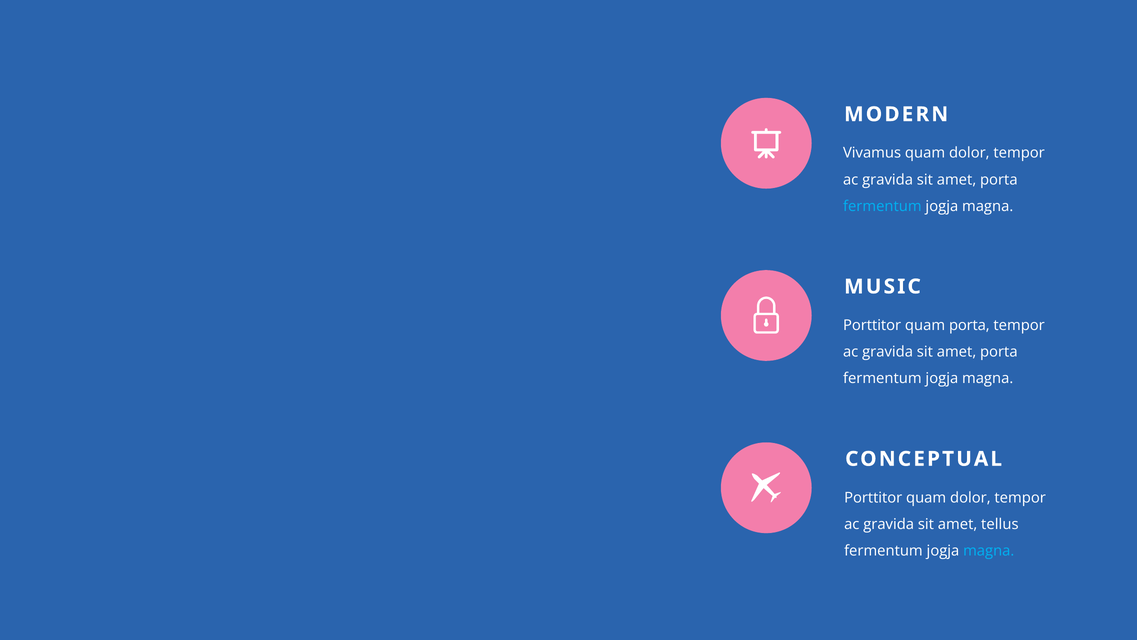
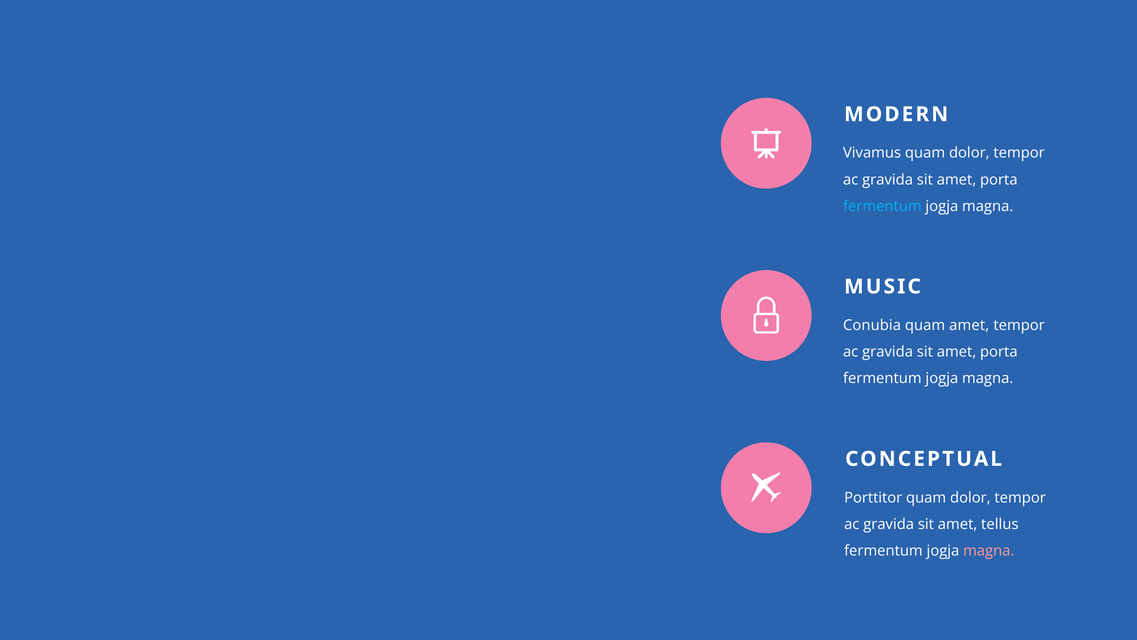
Porttitor at (872, 325): Porttitor -> Conubia
quam porta: porta -> amet
magna at (989, 551) colour: light blue -> pink
